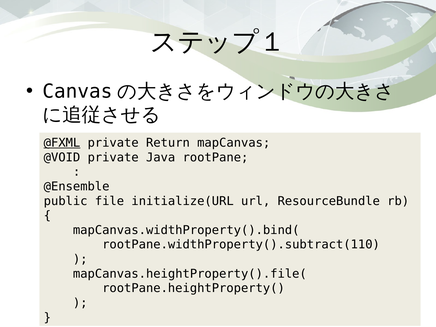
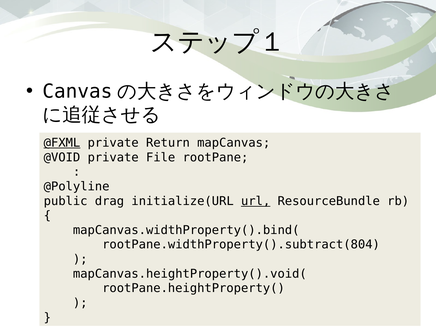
Java: Java -> File
@Ensemble: @Ensemble -> @Polyline
file: file -> drag
url underline: none -> present
rootPane.widthProperty().subtract(110: rootPane.widthProperty().subtract(110 -> rootPane.widthProperty().subtract(804
mapCanvas.heightProperty().file(: mapCanvas.heightProperty().file( -> mapCanvas.heightProperty().void(
